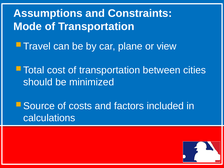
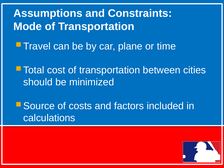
view: view -> time
